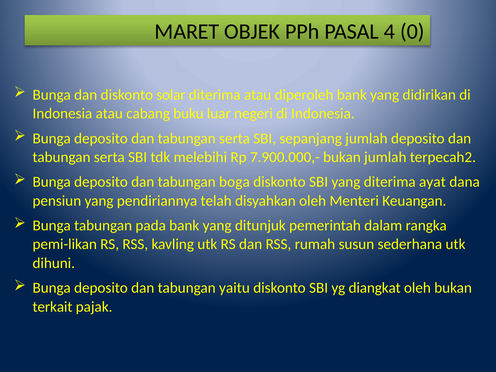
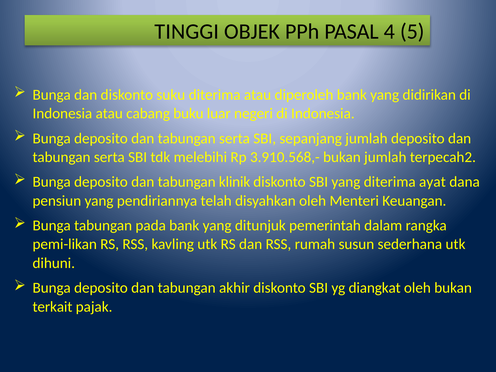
MARET: MARET -> TINGGI
0: 0 -> 5
solar: solar -> suku
7.900.000,-: 7.900.000,- -> 3.910.568,-
boga: boga -> klinik
yaitu: yaitu -> akhir
